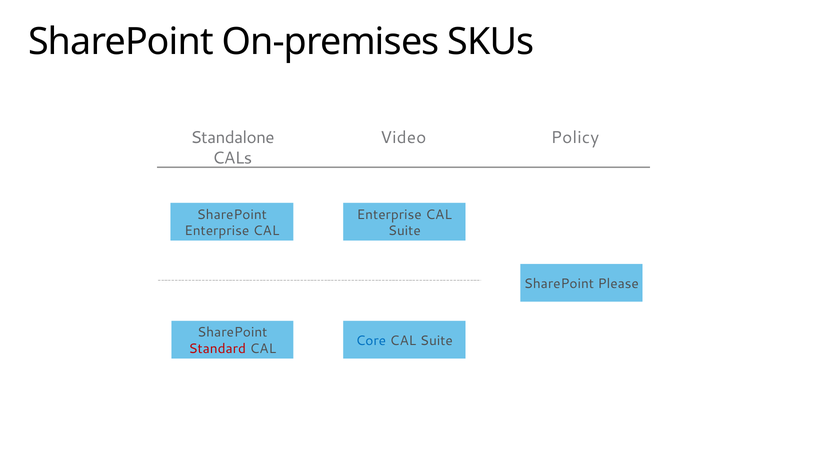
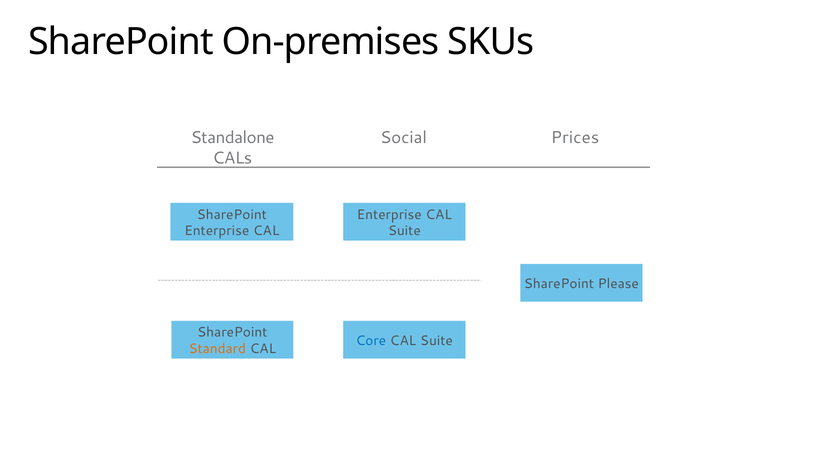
Video: Video -> Social
Policy: Policy -> Prices
Standard colour: red -> orange
